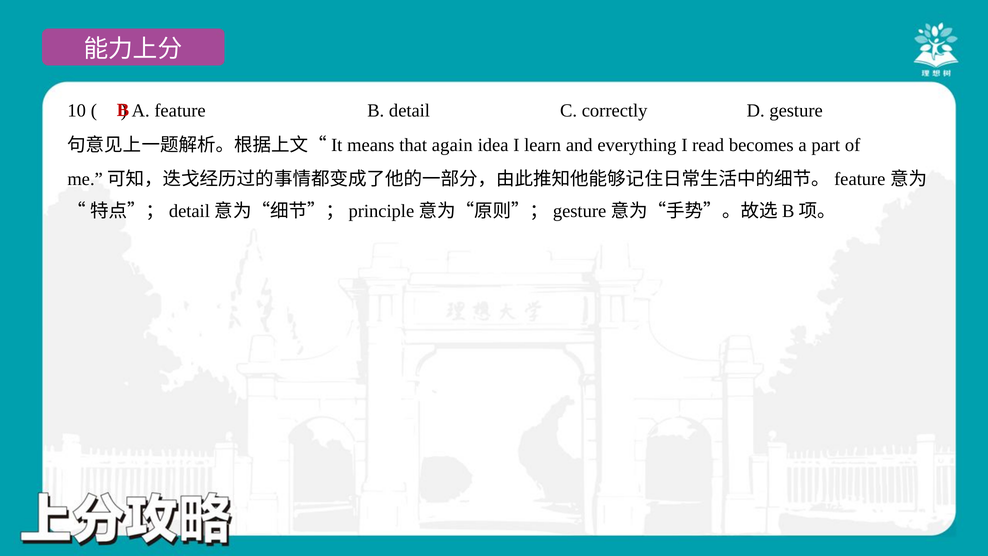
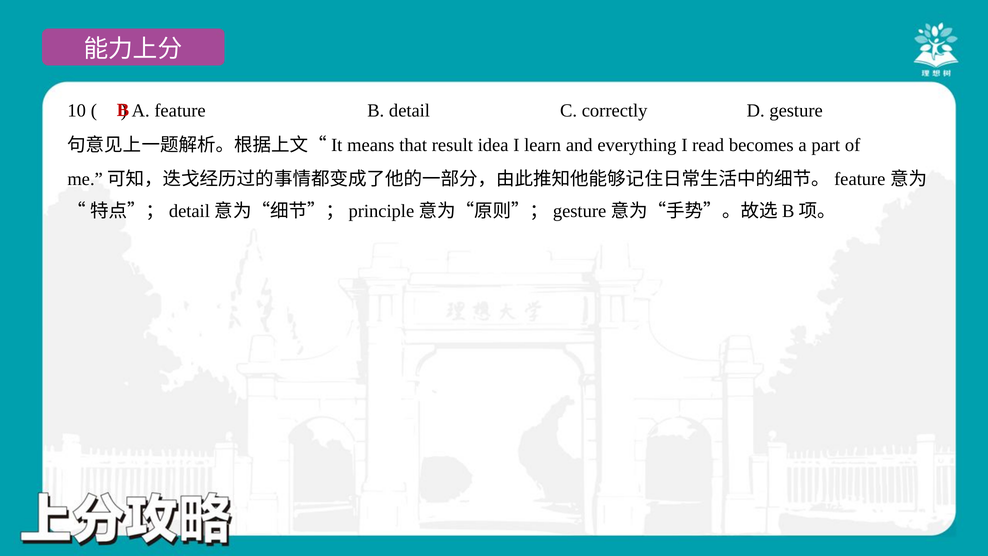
again: again -> result
